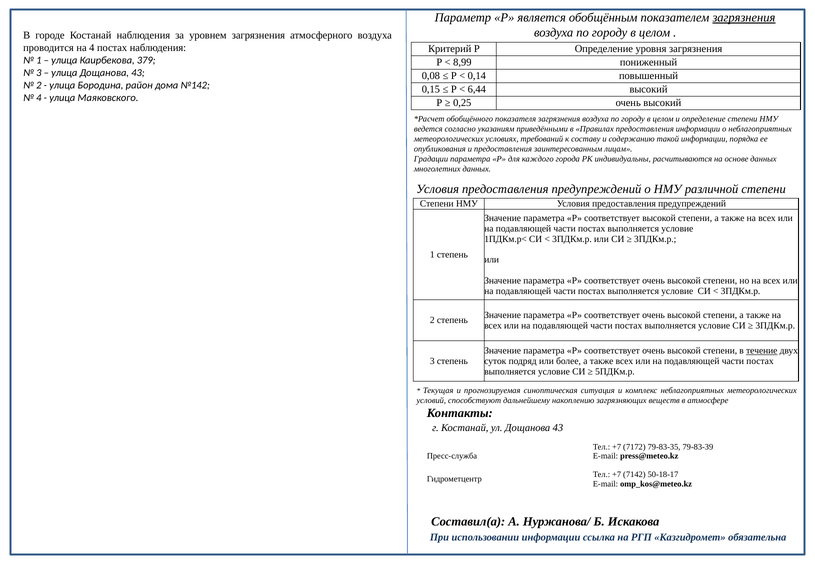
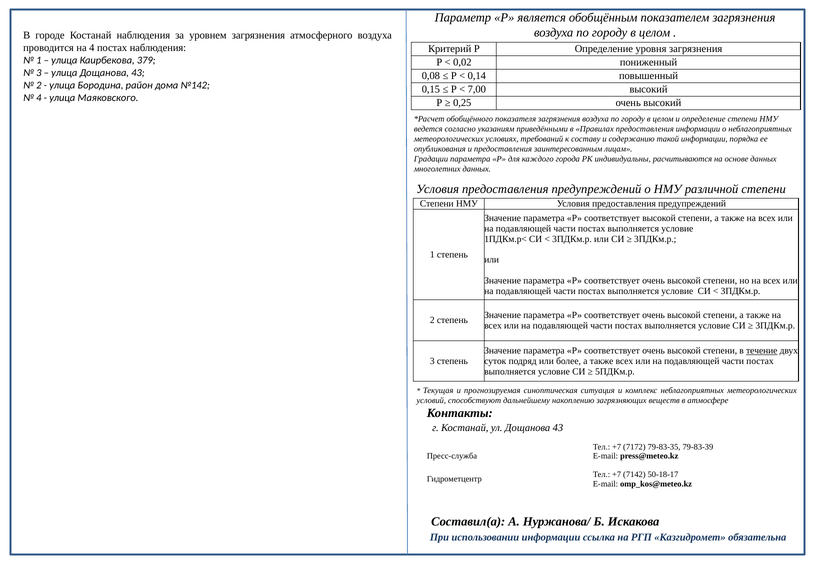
загрязнения at (744, 18) underline: present -> none
8,99: 8,99 -> 0,02
6,44: 6,44 -> 7,00
